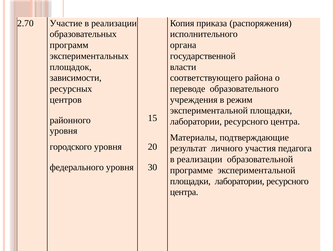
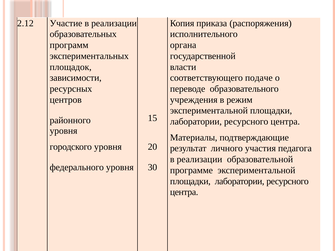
2.70: 2.70 -> 2.12
района: района -> подаче
